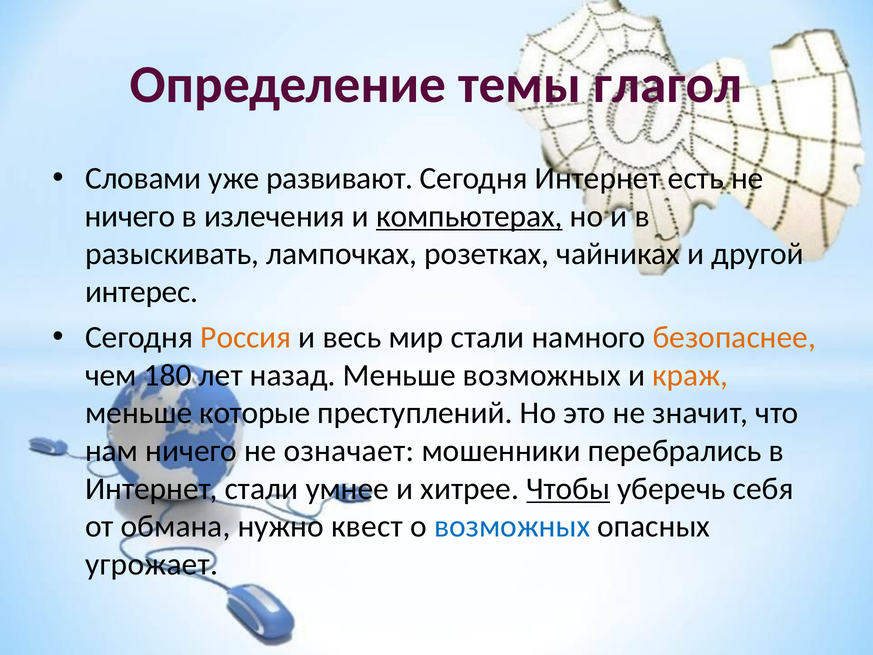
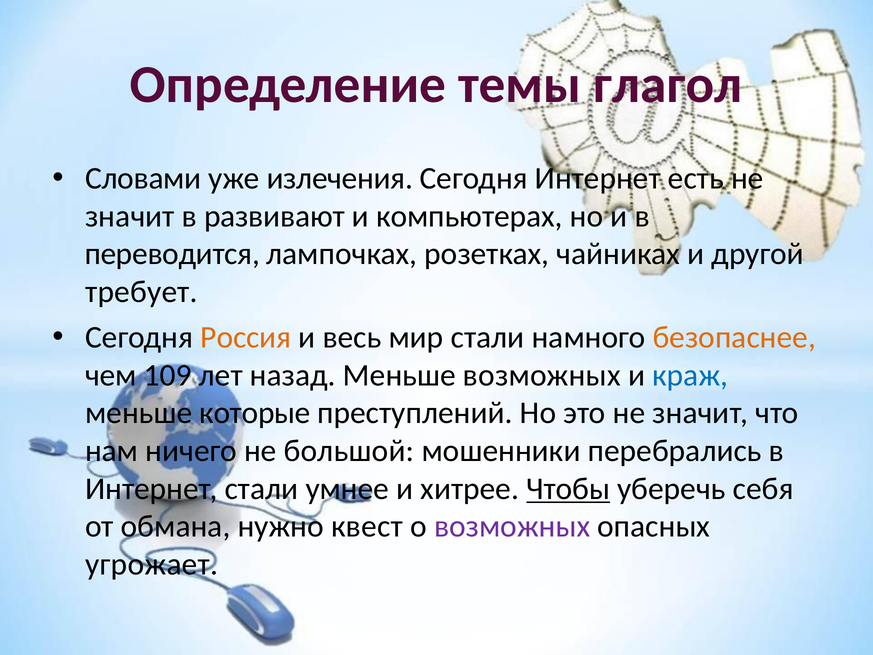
развивают: развивают -> излечения
ничего at (130, 216): ничего -> значит
излечения: излечения -> развивают
компьютерах underline: present -> none
разыскивать: разыскивать -> переводится
интерес: интерес -> требует
180: 180 -> 109
краж colour: orange -> blue
означает: означает -> большой
возможных at (512, 526) colour: blue -> purple
